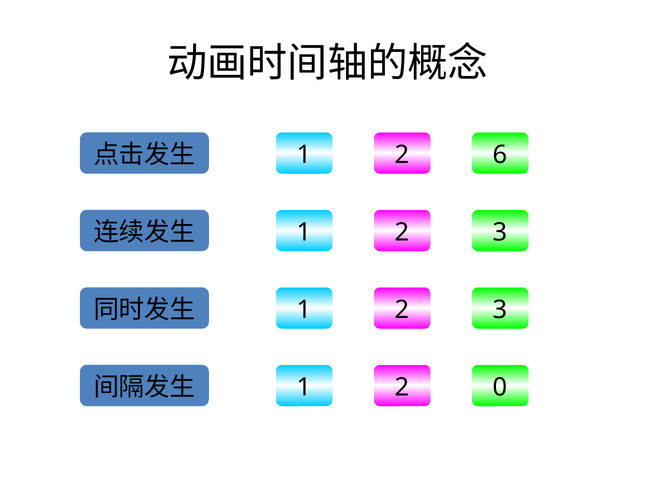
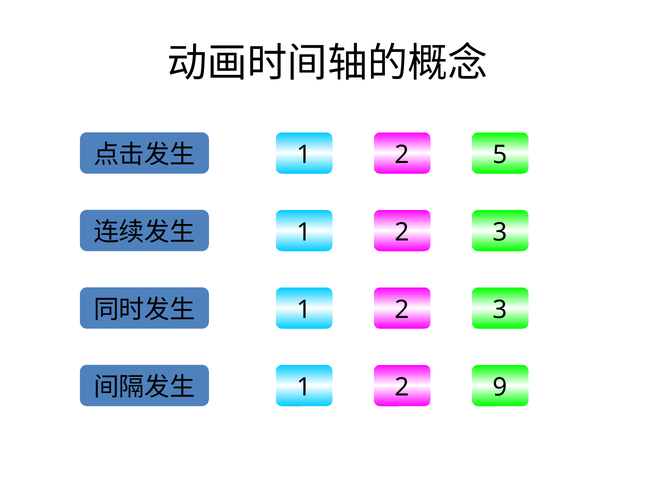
6: 6 -> 5
0: 0 -> 9
